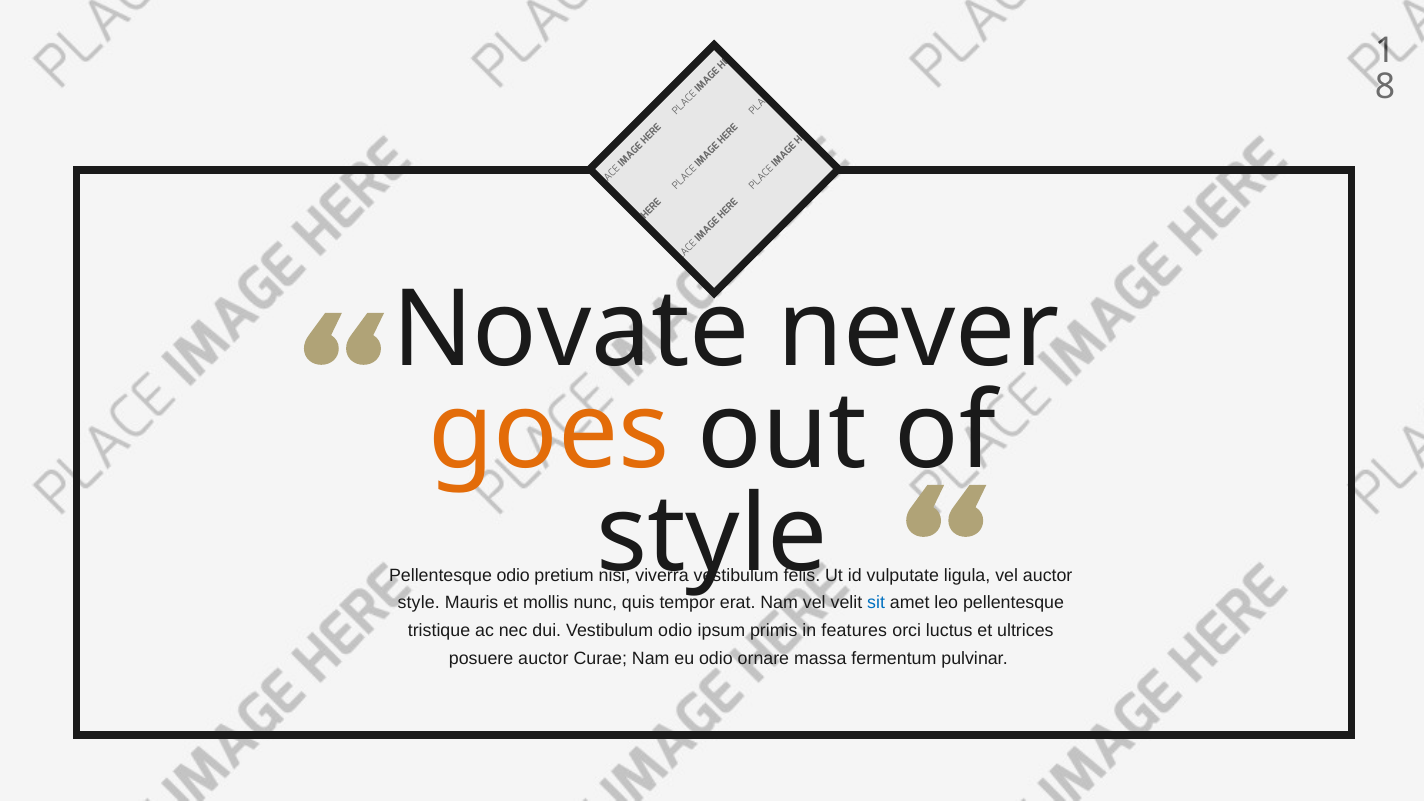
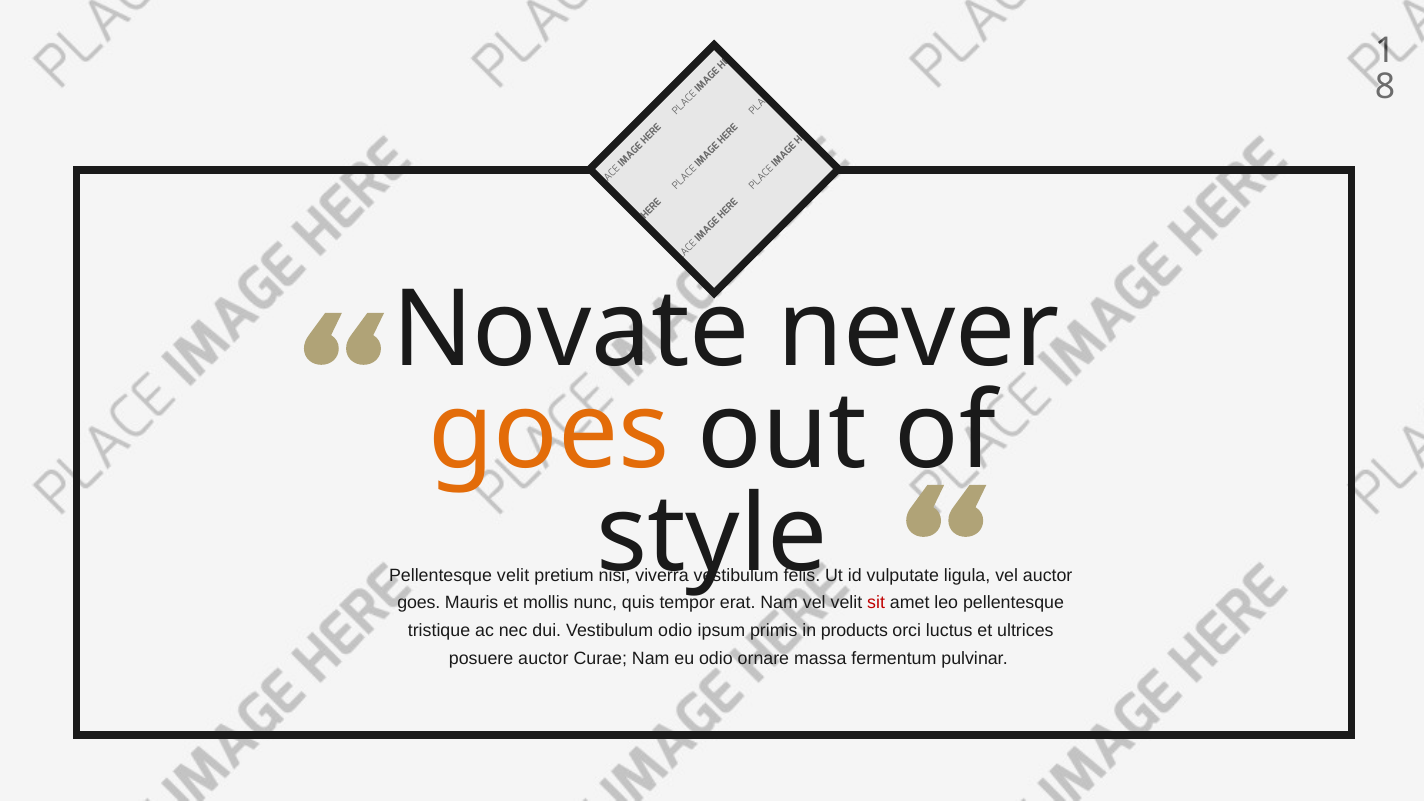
Pellentesque odio: odio -> velit
style at (419, 603): style -> goes
sit colour: blue -> red
features: features -> products
